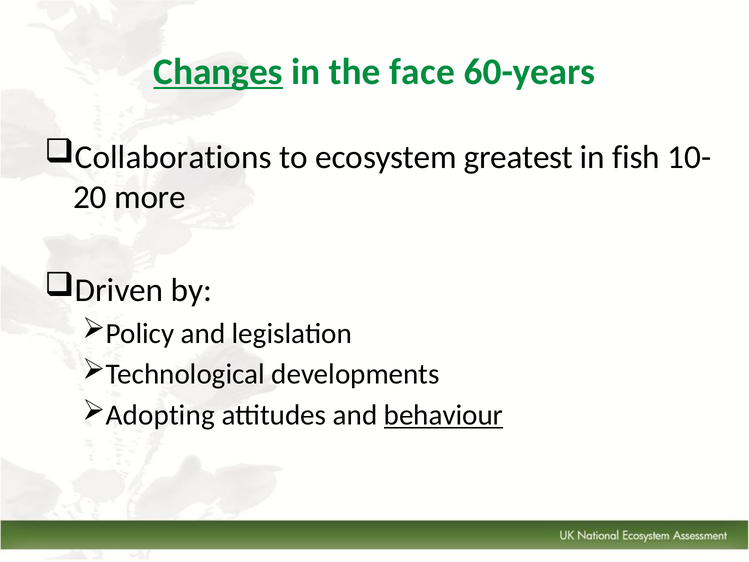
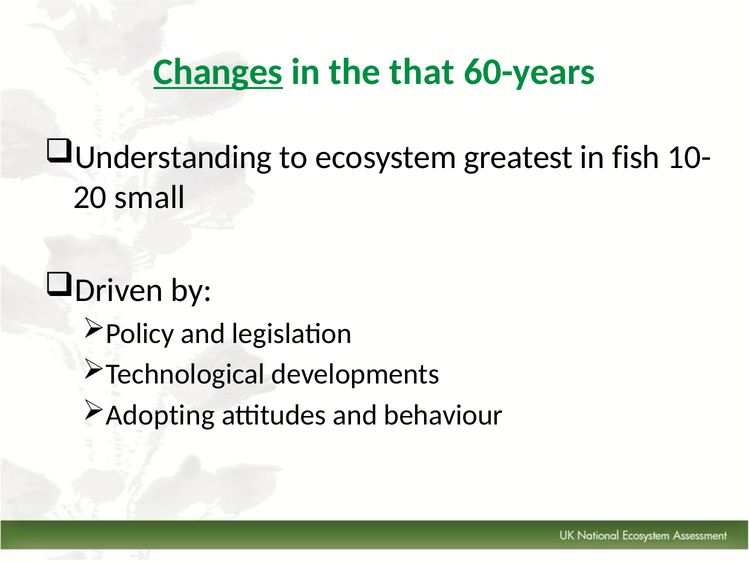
face: face -> that
Collaborations: Collaborations -> Understanding
more: more -> small
behaviour underline: present -> none
